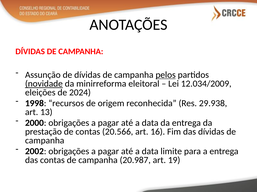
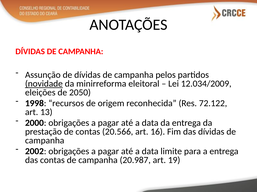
pelos underline: present -> none
2024: 2024 -> 2050
29.938: 29.938 -> 72.122
